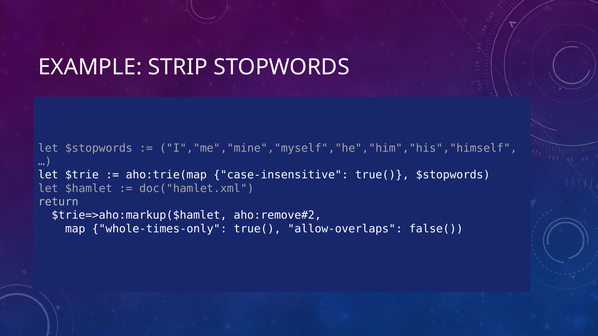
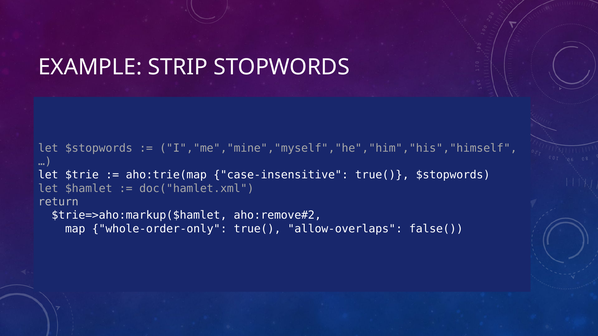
whole-times-only: whole-times-only -> whole-order-only
